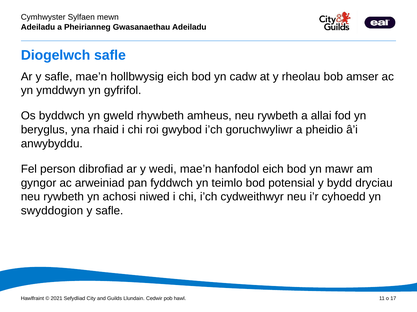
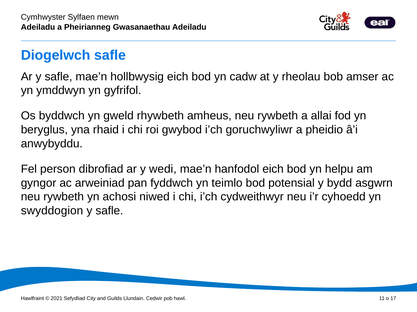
mawr: mawr -> helpu
dryciau: dryciau -> asgwrn
